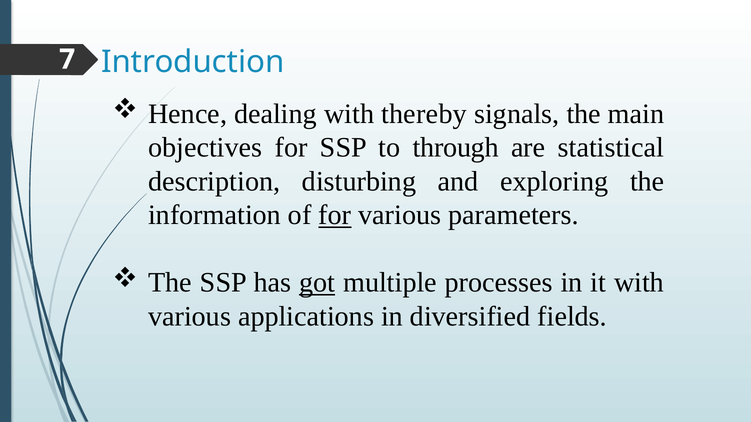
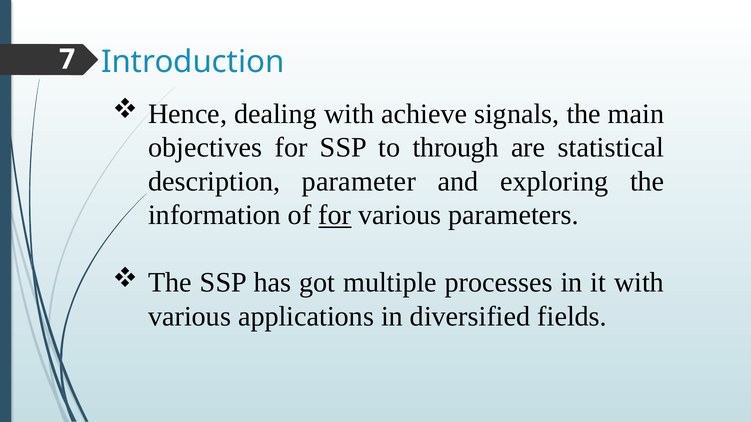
thereby: thereby -> achieve
disturbing: disturbing -> parameter
got underline: present -> none
